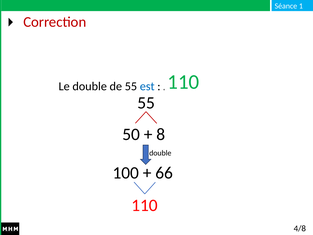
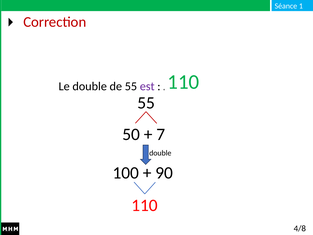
est colour: blue -> purple
8: 8 -> 7
66: 66 -> 90
